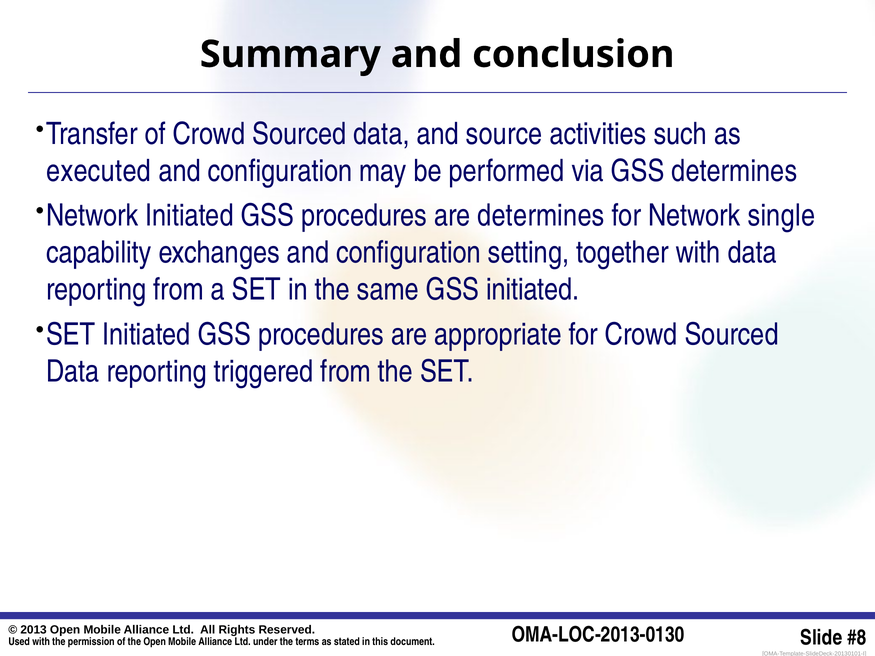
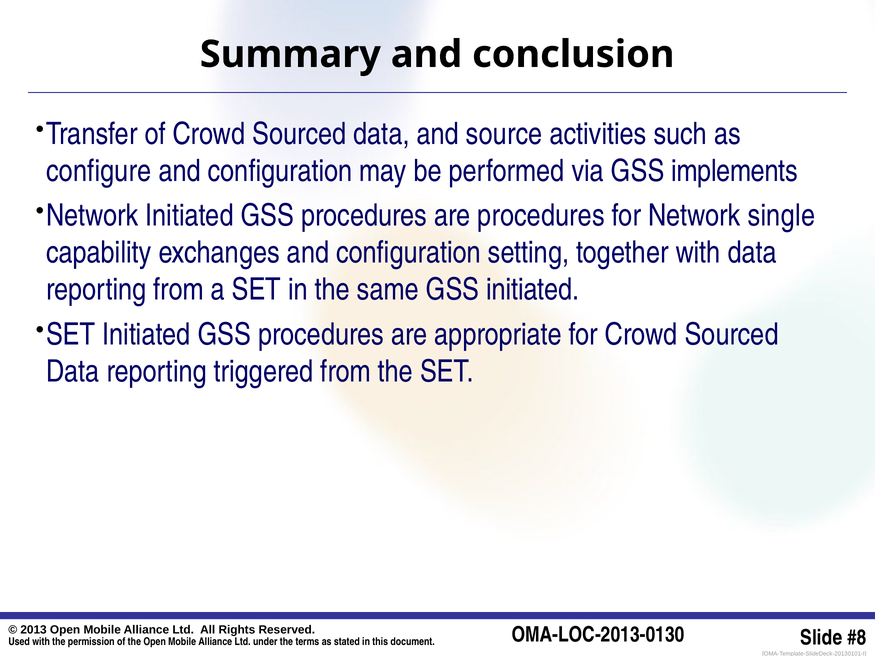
executed: executed -> configure
GSS determines: determines -> implements
are determines: determines -> procedures
